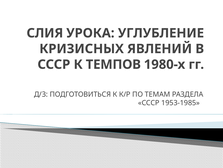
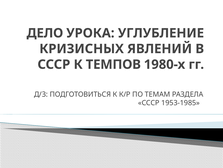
СЛИЯ: СЛИЯ -> ДЕЛО
